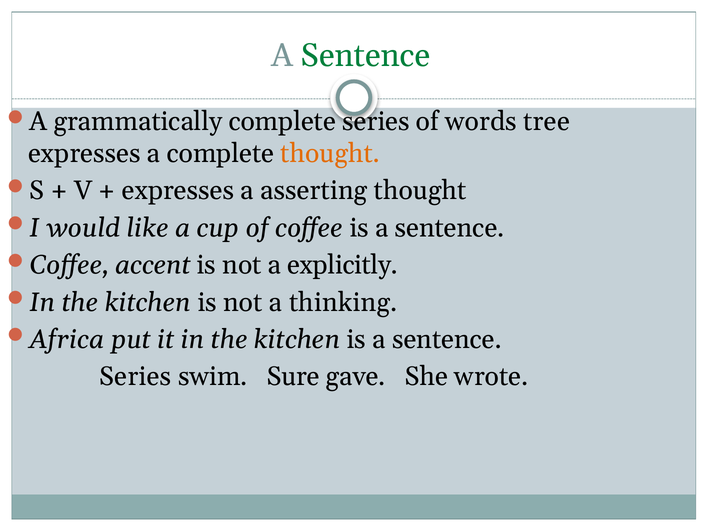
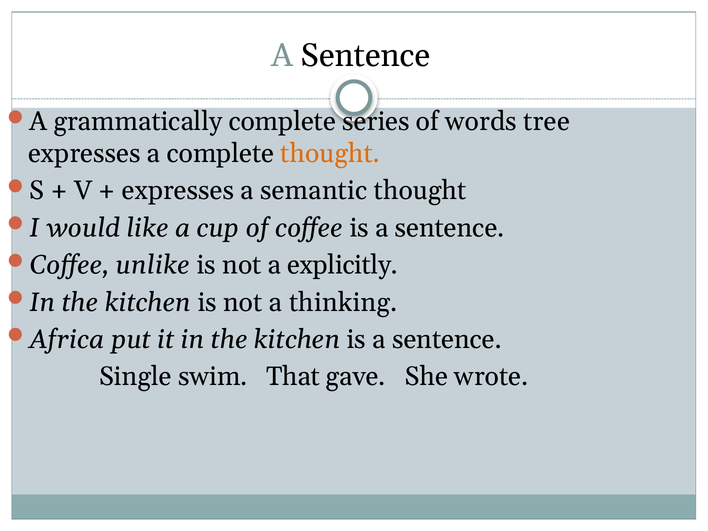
Sentence at (366, 55) colour: green -> black
asserting: asserting -> semantic
accent: accent -> unlike
Series at (135, 377): Series -> Single
Sure: Sure -> That
